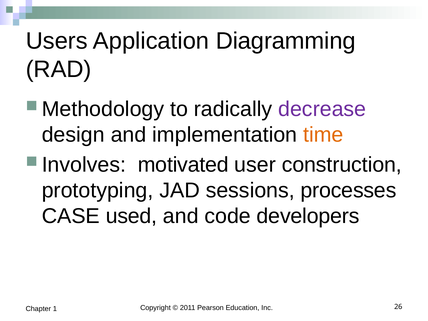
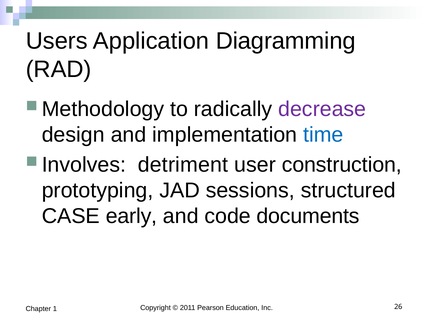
time colour: orange -> blue
motivated: motivated -> detriment
processes: processes -> structured
used: used -> early
developers: developers -> documents
